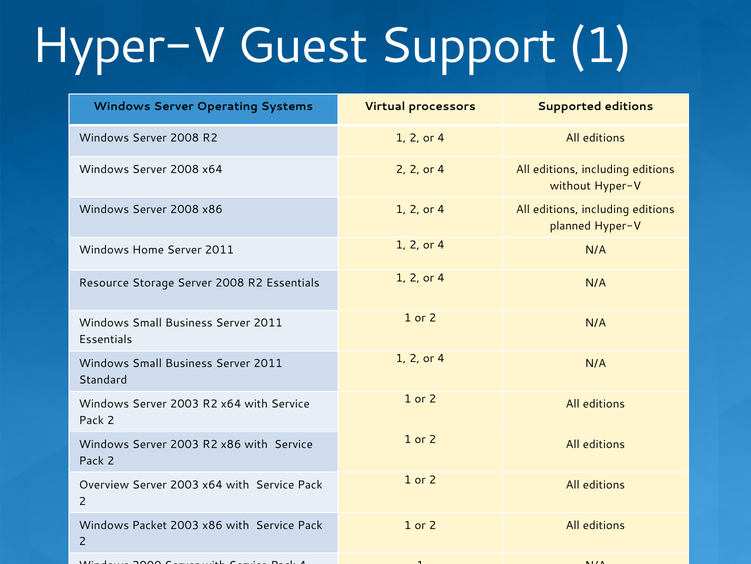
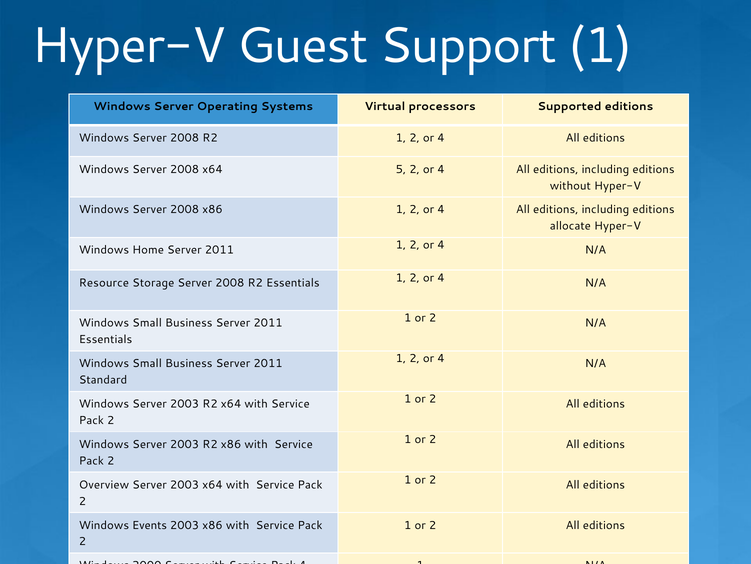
x64 2: 2 -> 5
planned: planned -> allocate
Packet: Packet -> Events
